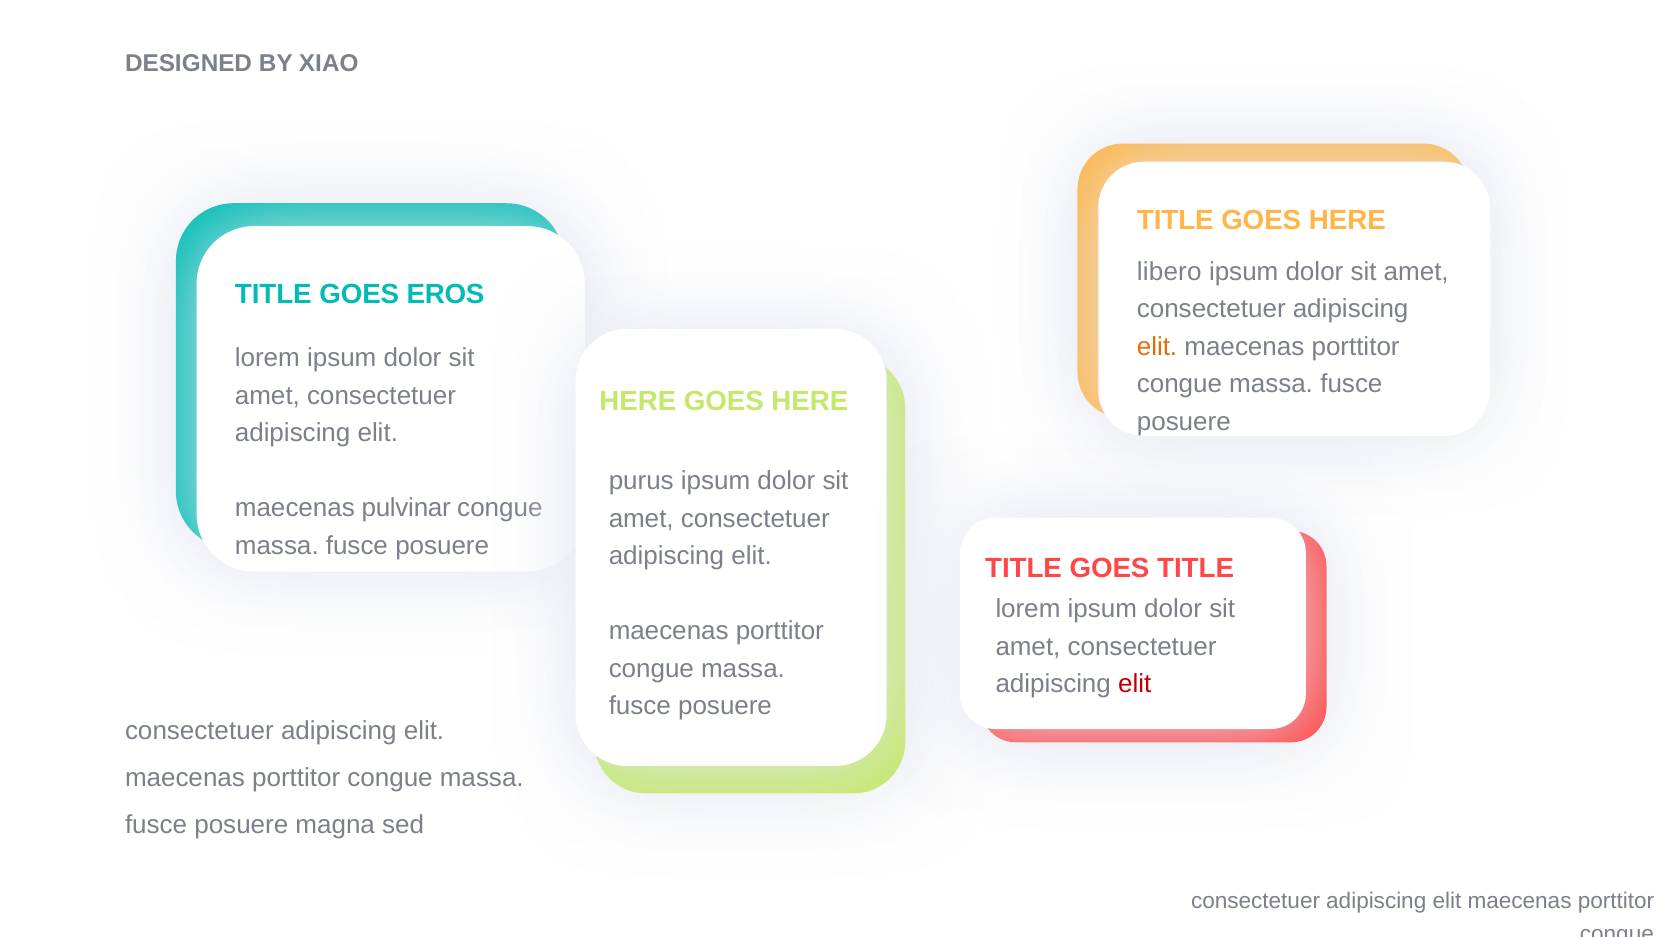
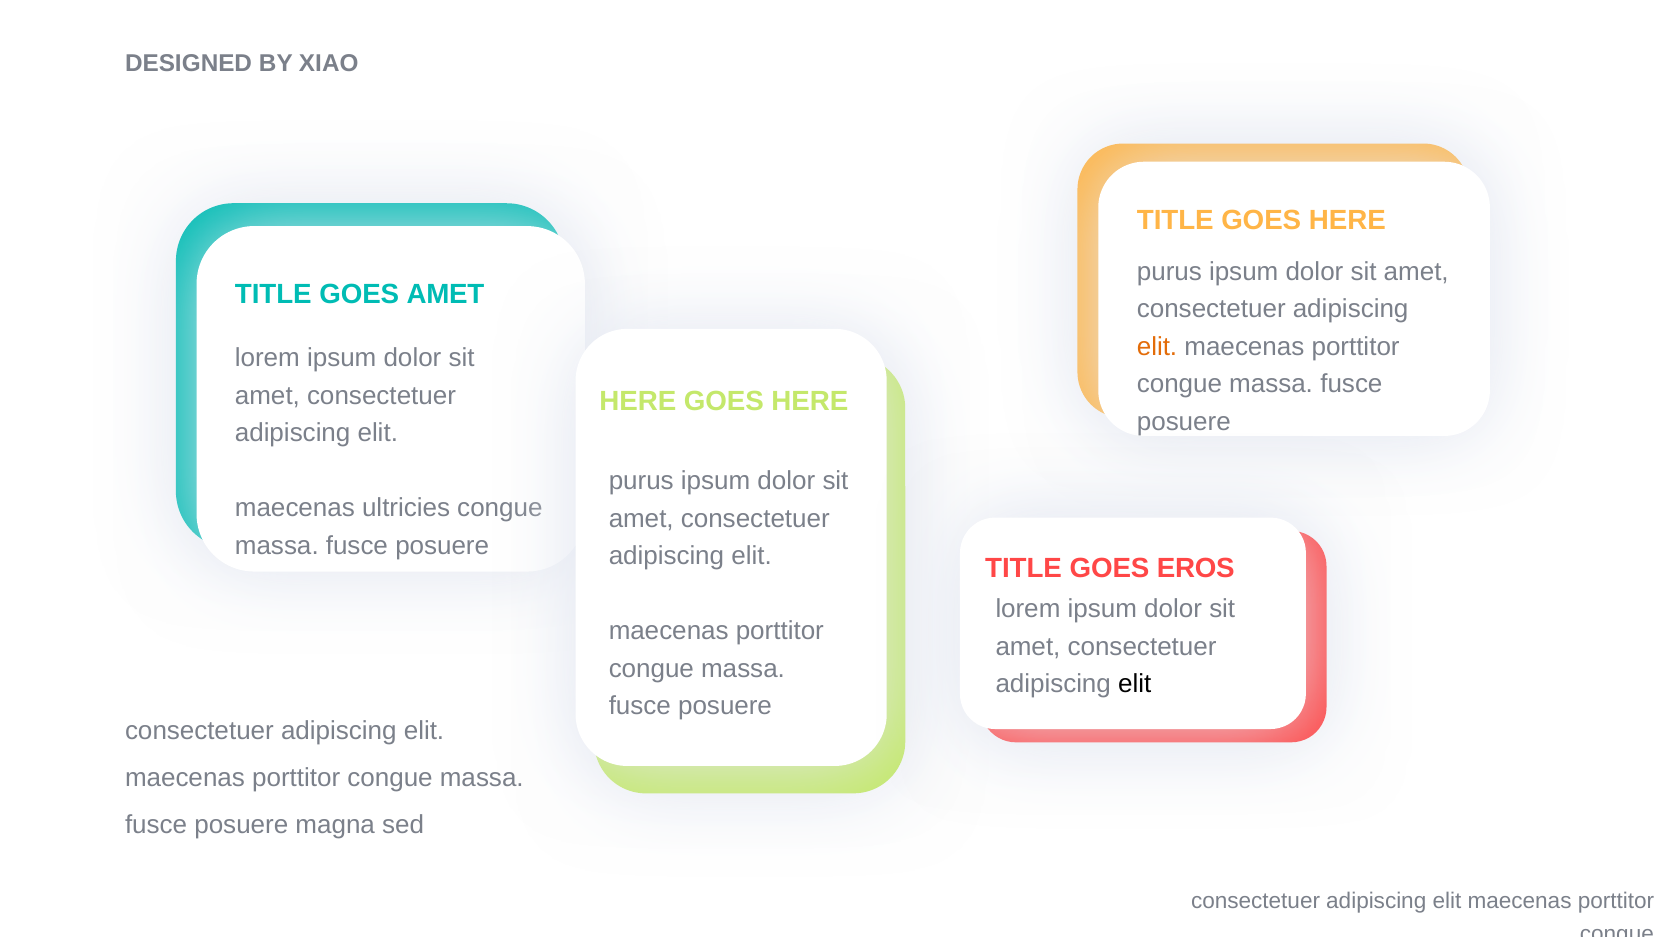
libero at (1169, 272): libero -> purus
GOES EROS: EROS -> AMET
pulvinar: pulvinar -> ultricies
GOES TITLE: TITLE -> EROS
elit at (1135, 684) colour: red -> black
